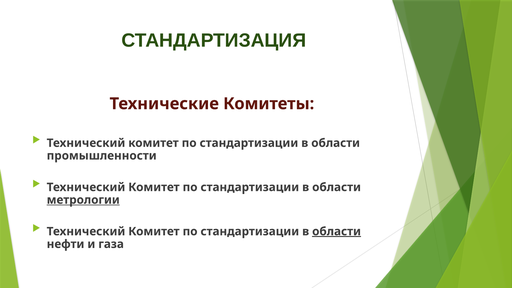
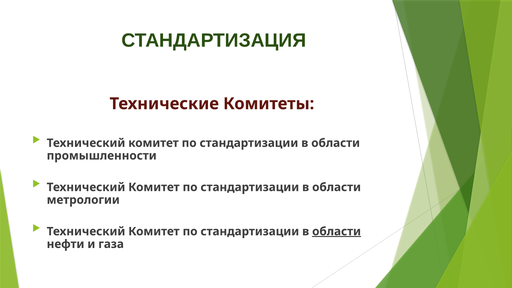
метрологии underline: present -> none
